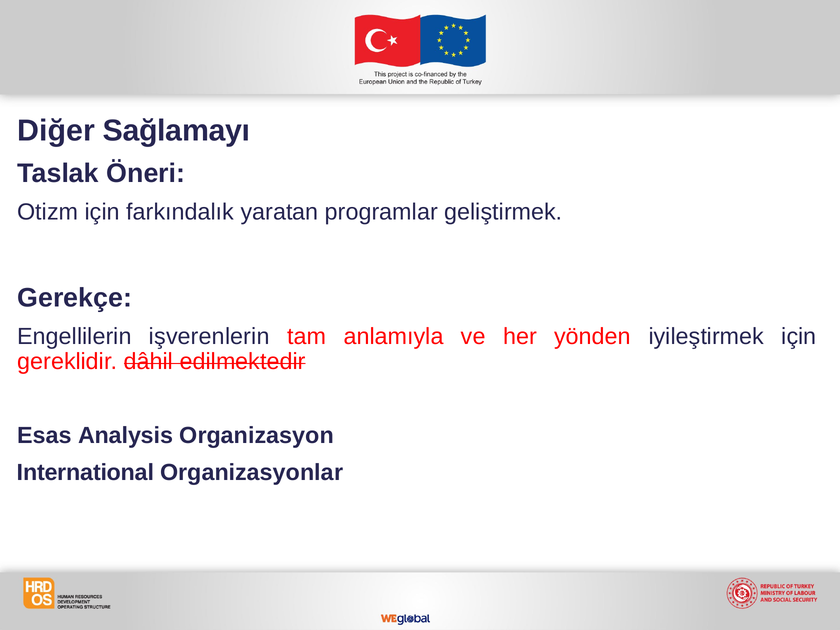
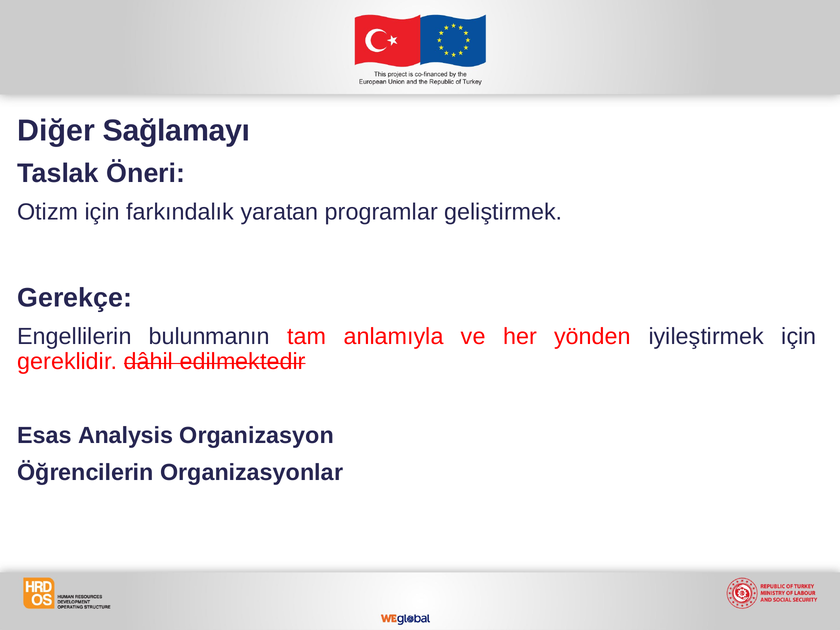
işverenlerin: işverenlerin -> bulunmanın
International: International -> Öğrencilerin
